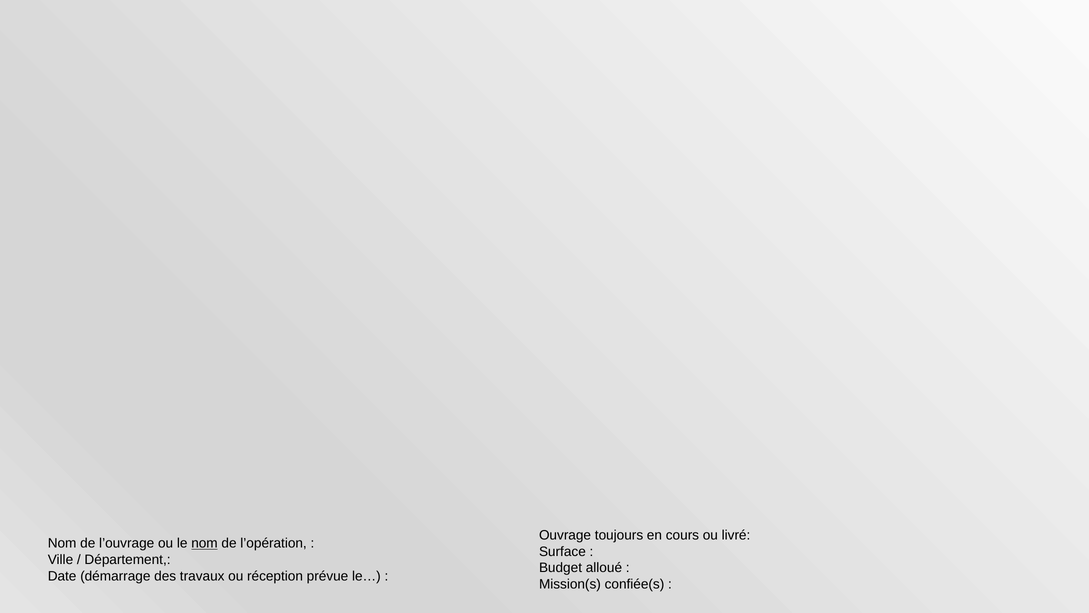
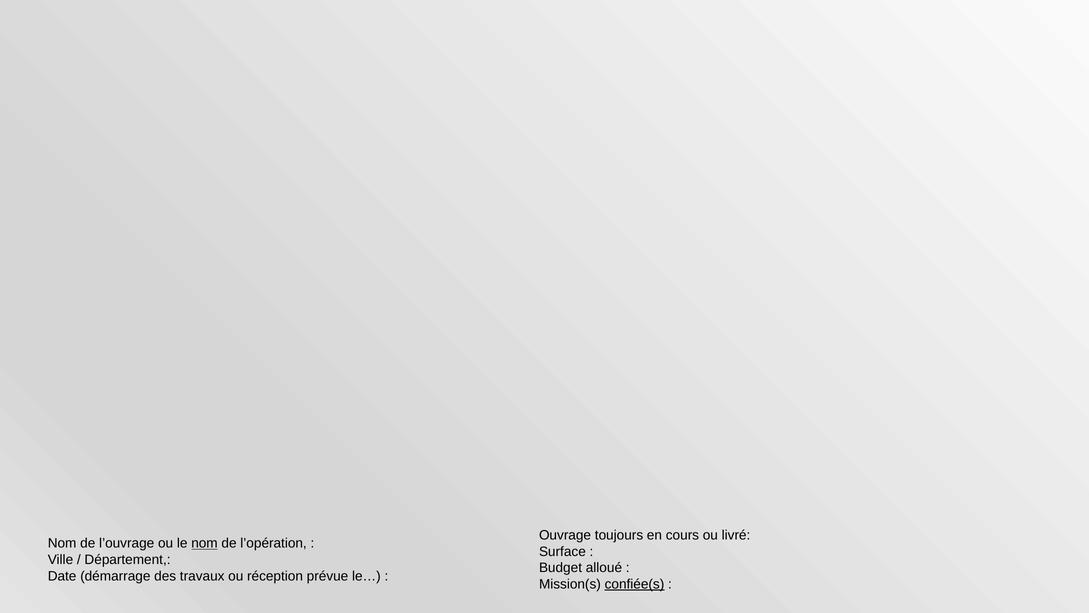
confiée(s underline: none -> present
